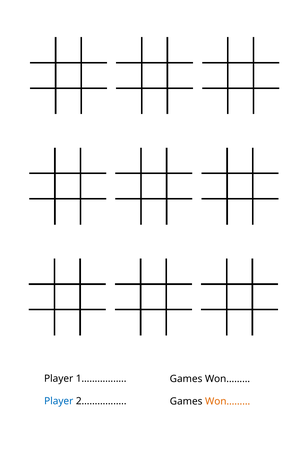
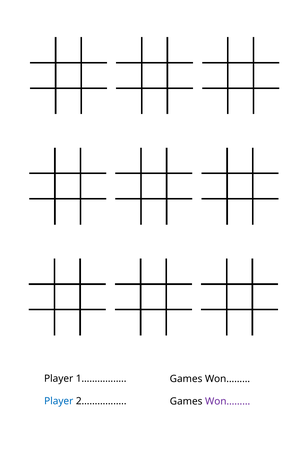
Won……… at (228, 401) colour: orange -> purple
